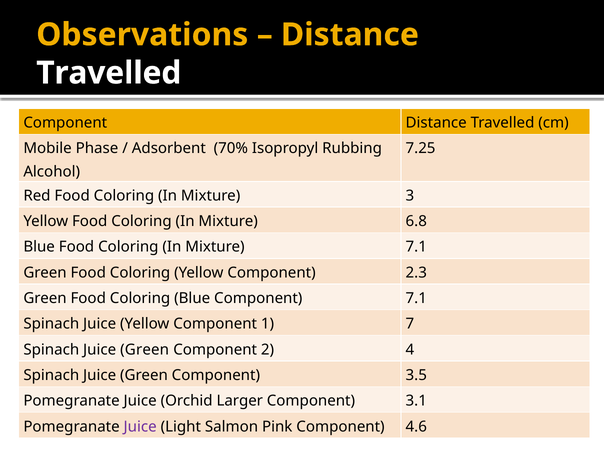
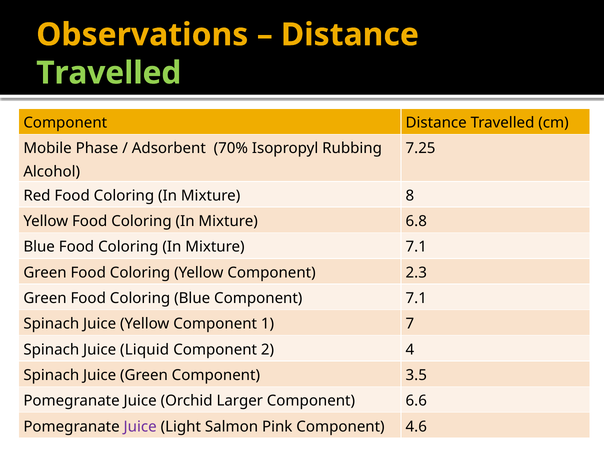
Travelled at (109, 73) colour: white -> light green
3: 3 -> 8
Green at (145, 350): Green -> Liquid
3.1: 3.1 -> 6.6
